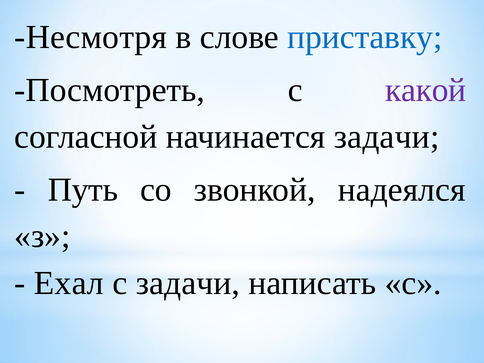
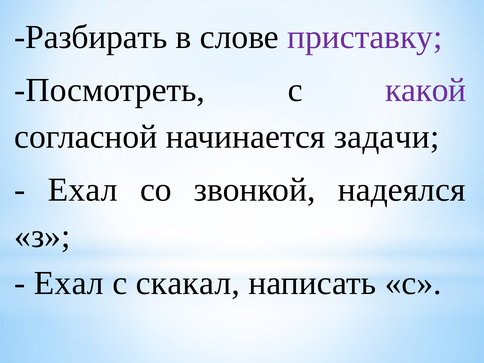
Несмотря: Несмотря -> Разбирать
приставку colour: blue -> purple
Путь at (83, 190): Путь -> Ехал
с задачи: задачи -> скакал
